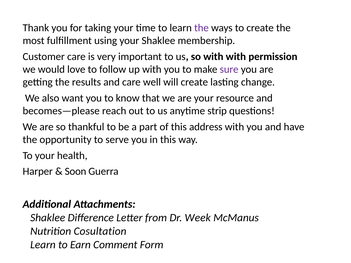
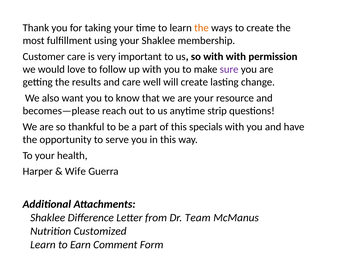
the at (201, 28) colour: purple -> orange
address: address -> specials
Soon: Soon -> Wife
Week: Week -> Team
Cosultation: Cosultation -> Customized
